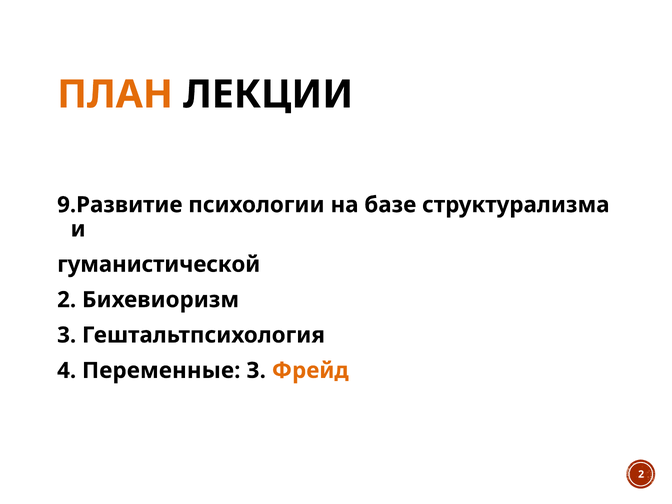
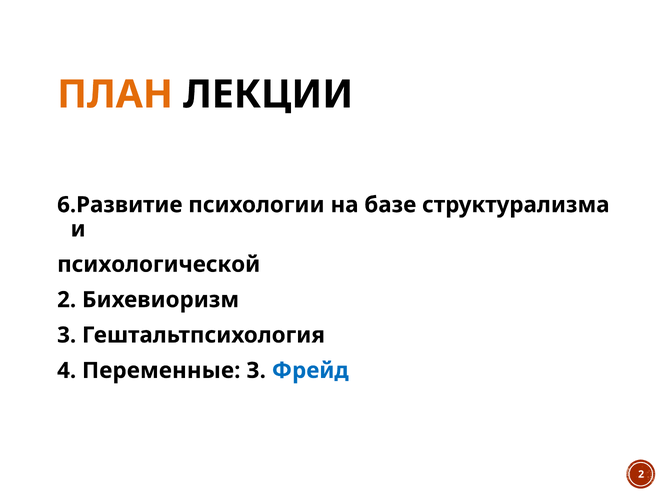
9.Развитие: 9.Развитие -> 6.Развитие
гуманистической: гуманистической -> психологической
Фрейд colour: orange -> blue
